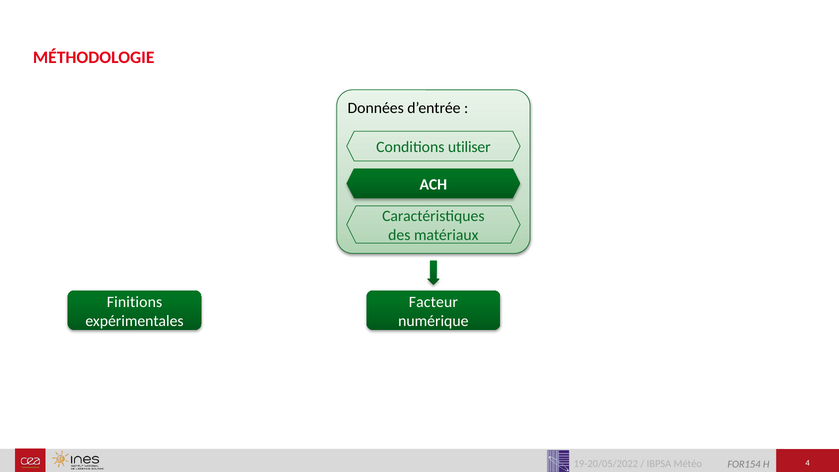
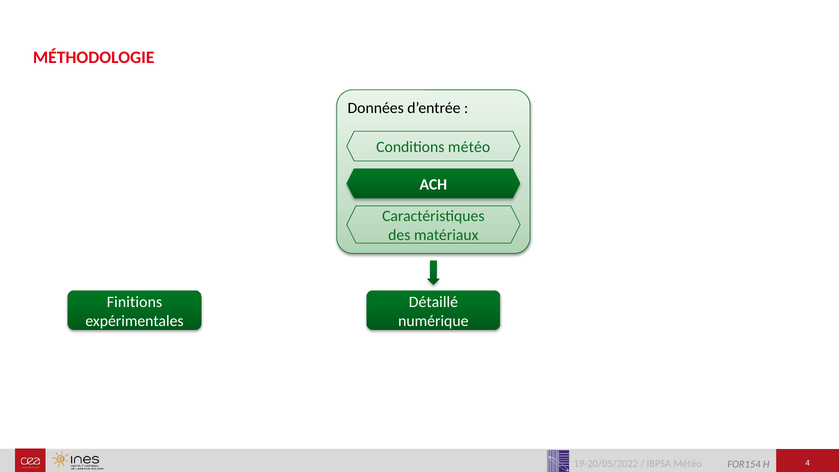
Conditions utiliser: utiliser -> météo
Facteur: Facteur -> Détaillé
